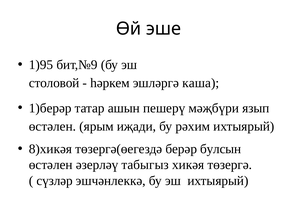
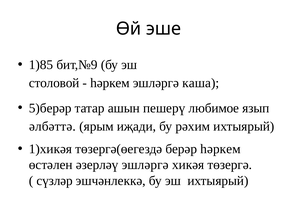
1)95: 1)95 -> 1)85
1)берәр: 1)берәр -> 5)берәр
мәҗбүри: мәҗбүри -> любимое
өстәлен at (52, 126): өстәлен -> әлбәттә
8)хикәя: 8)хикәя -> 1)хикәя
берәр булсын: булсын -> һәркем
әзерләү табыгыз: табыгыз -> эшләргә
